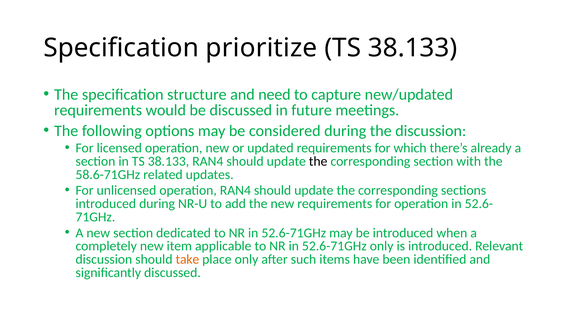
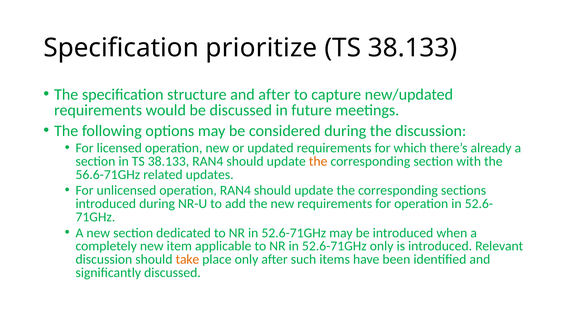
and need: need -> after
the at (318, 162) colour: black -> orange
58.6-71GHz: 58.6-71GHz -> 56.6-71GHz
